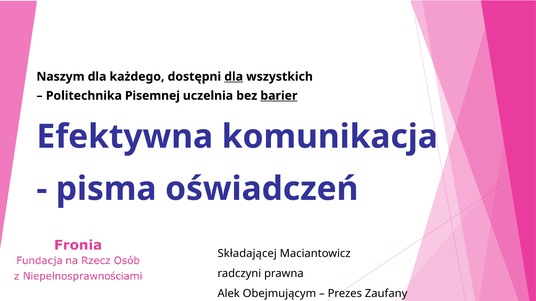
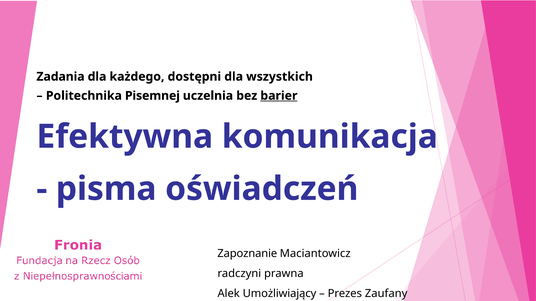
Naszym: Naszym -> Zadania
dla at (234, 77) underline: present -> none
Składającej: Składającej -> Zapoznanie
Obejmującym: Obejmującym -> Umożliwiający
